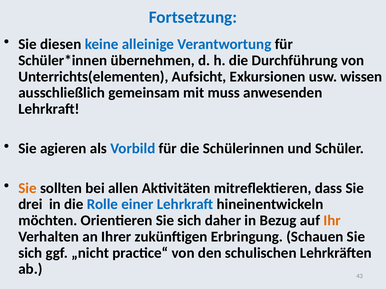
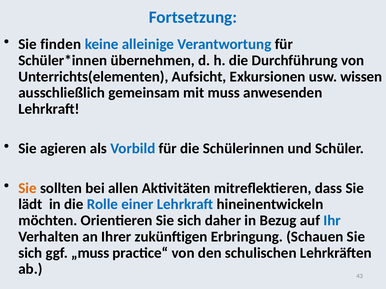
diesen: diesen -> finden
drei: drei -> lädt
Ihr colour: orange -> blue
„nicht: „nicht -> „muss
